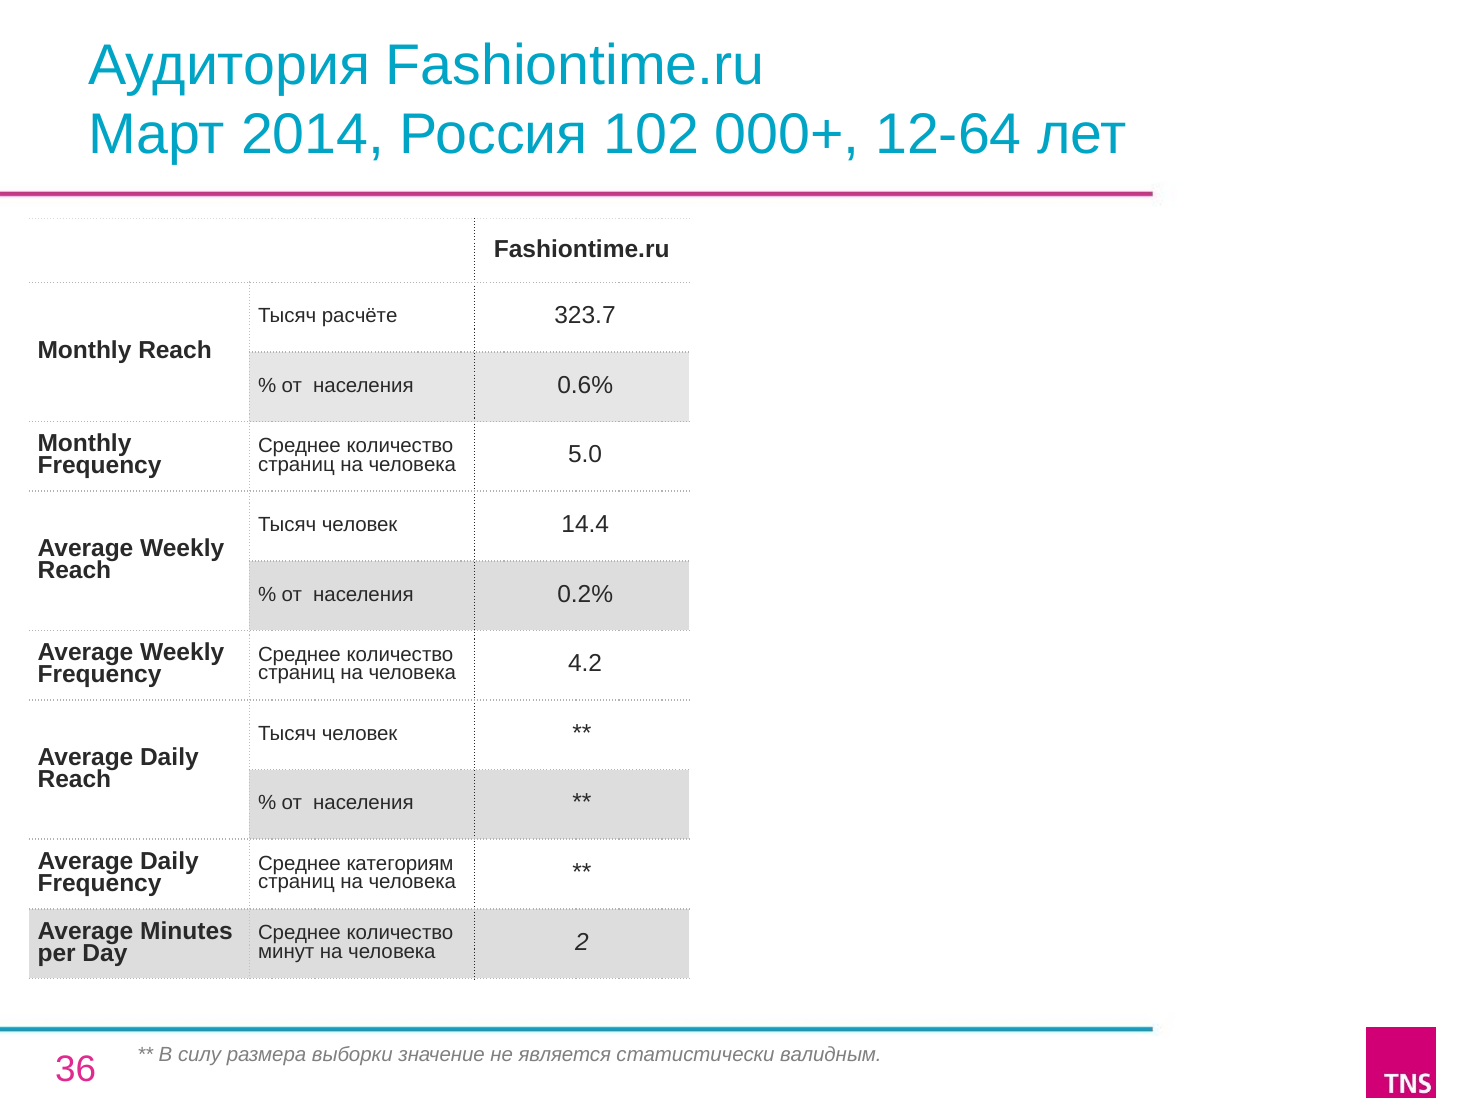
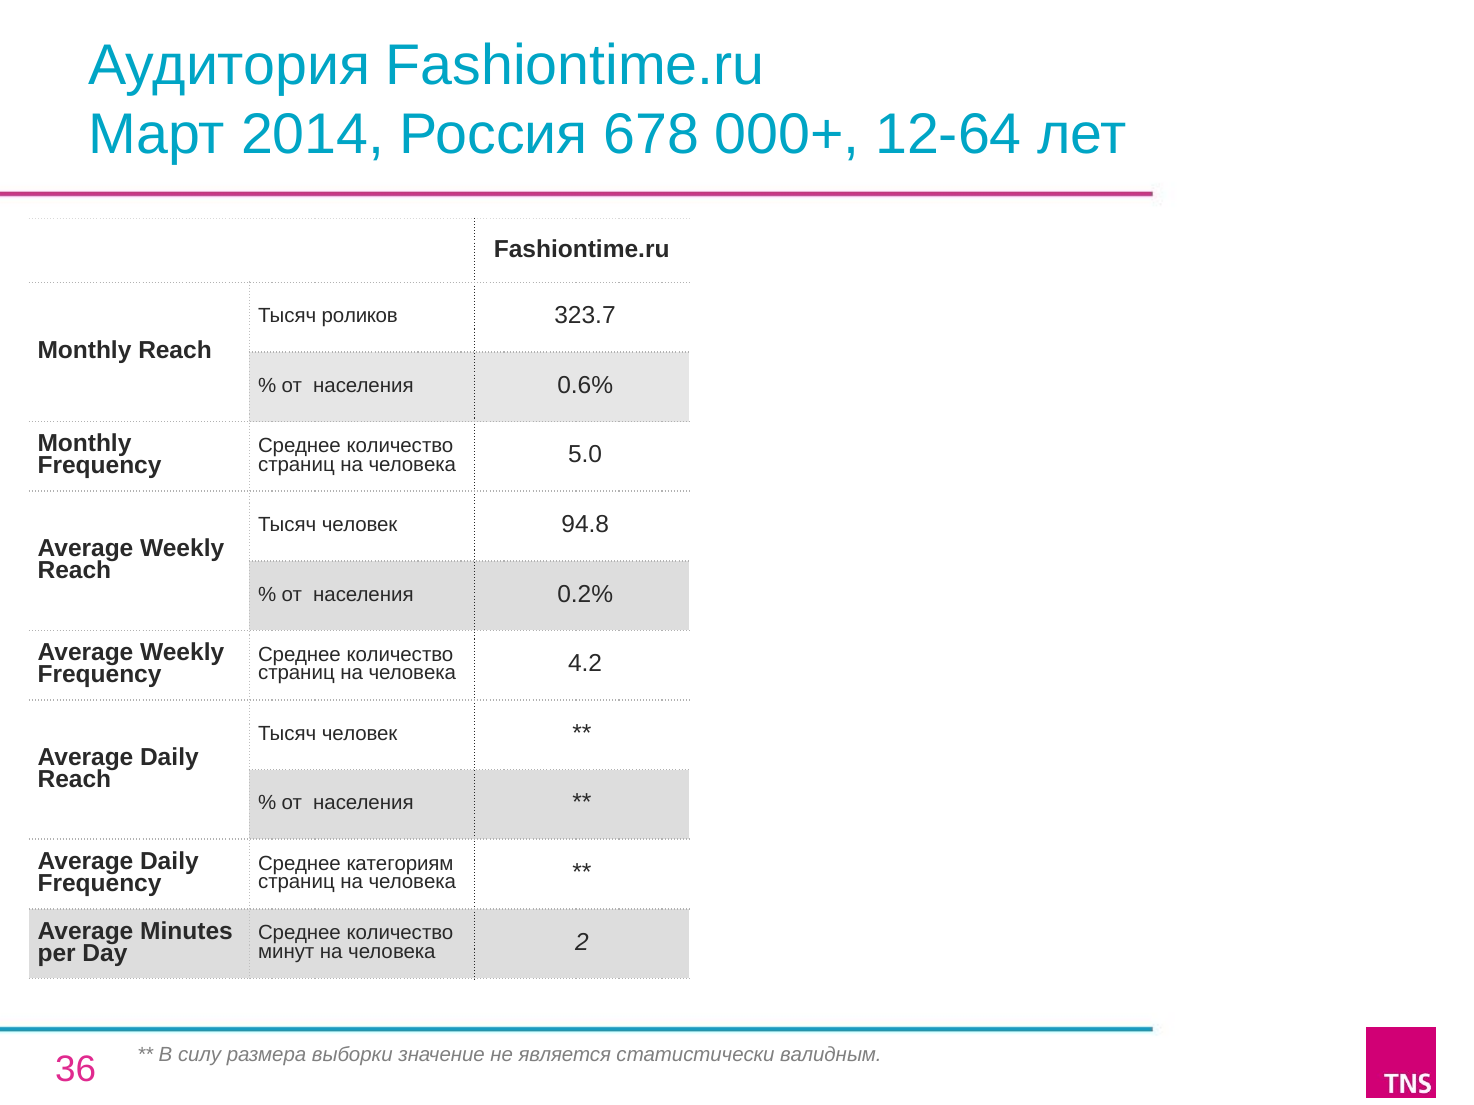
102: 102 -> 678
расчёте: расчёте -> роликов
14.4: 14.4 -> 94.8
